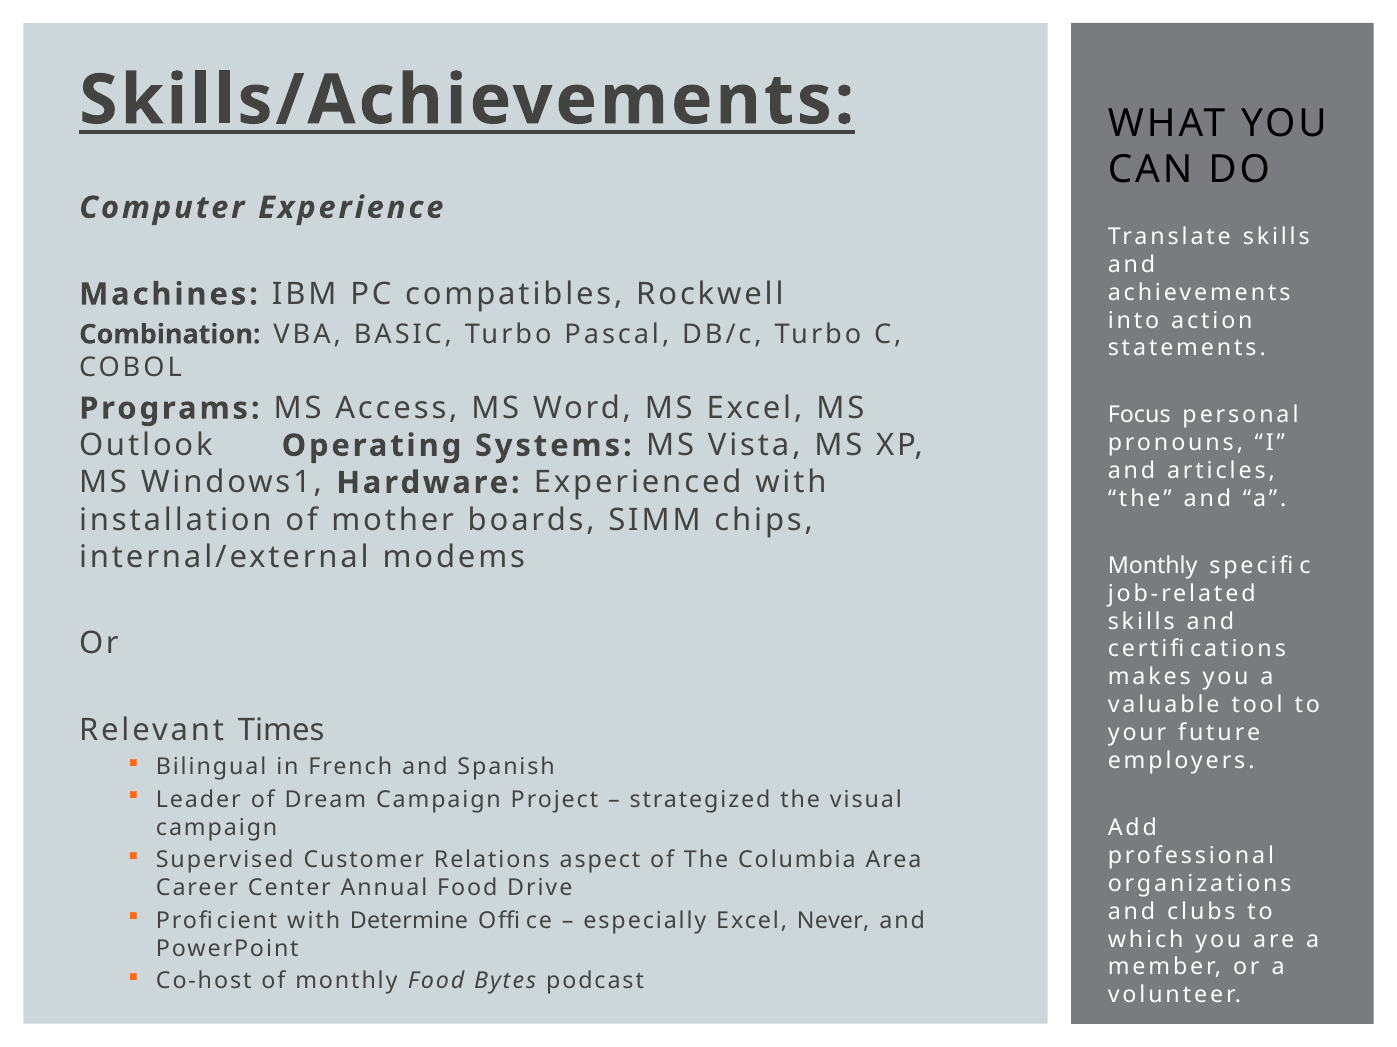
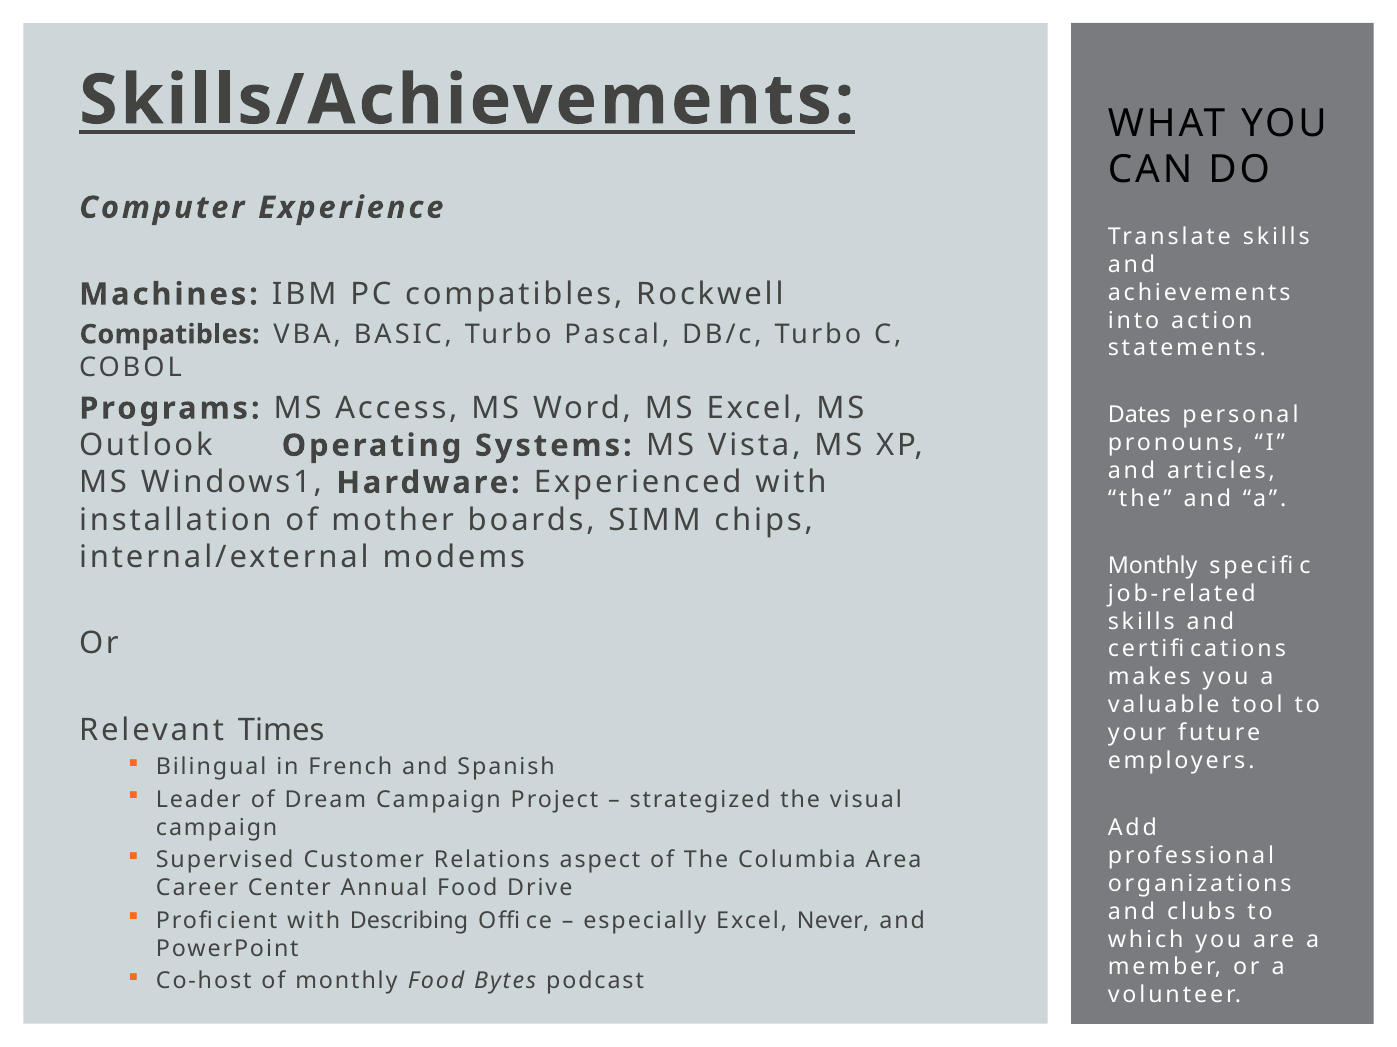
Combination at (170, 335): Combination -> Compatibles
Focus: Focus -> Dates
Determine: Determine -> Describing
